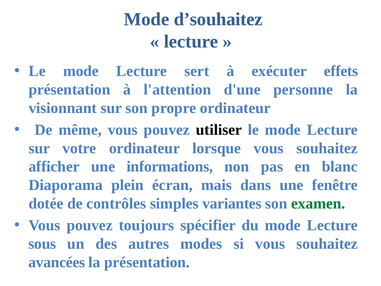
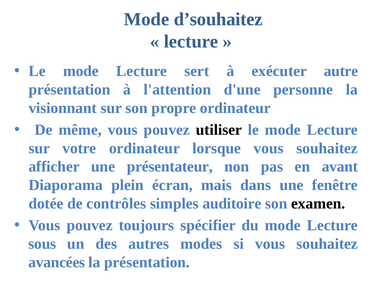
effets: effets -> autre
informations: informations -> présentateur
blanc: blanc -> avant
variantes: variantes -> auditoire
examen colour: green -> black
